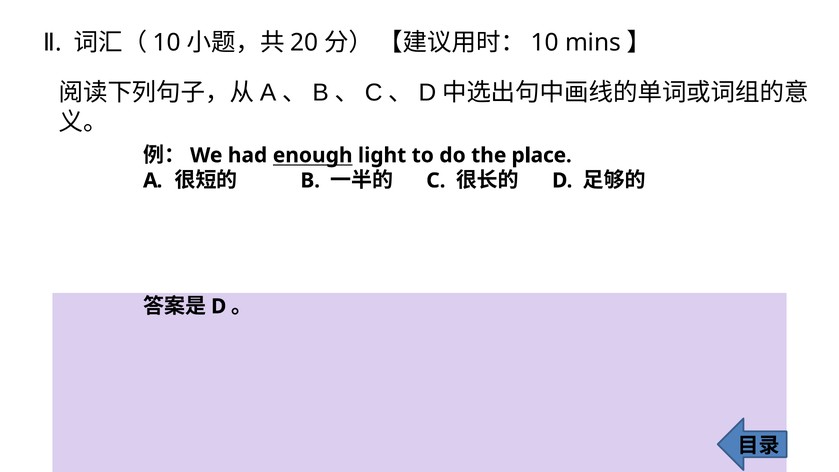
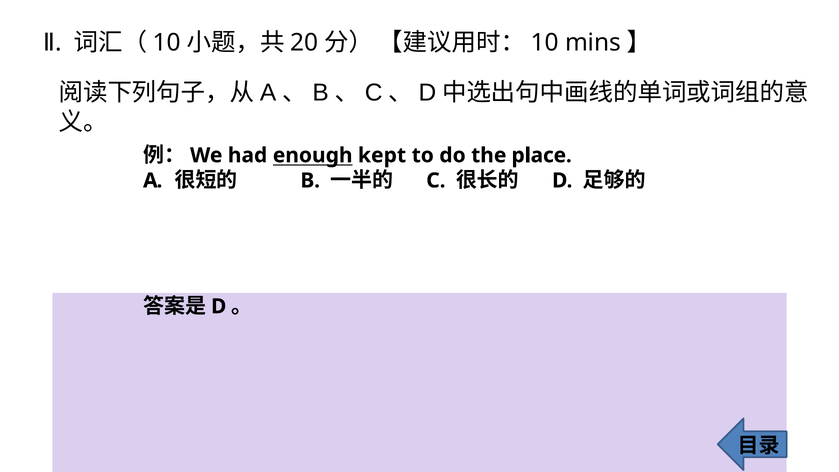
light: light -> kept
